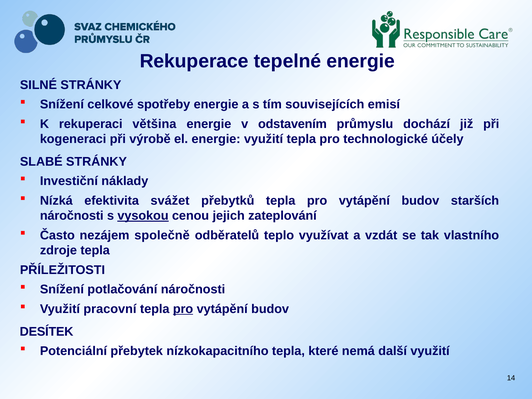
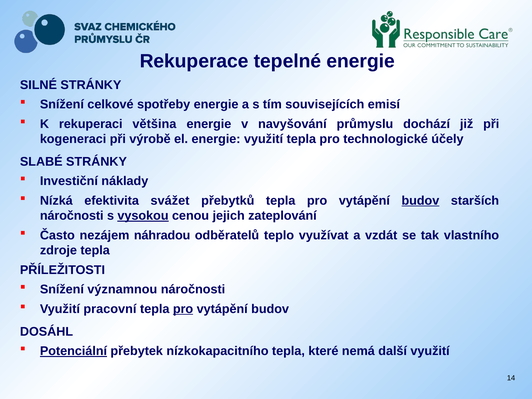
odstavením: odstavením -> navyšování
budov at (420, 201) underline: none -> present
společně: společně -> náhradou
potlačování: potlačování -> významnou
DESÍTEK: DESÍTEK -> DOSÁHL
Potenciální underline: none -> present
